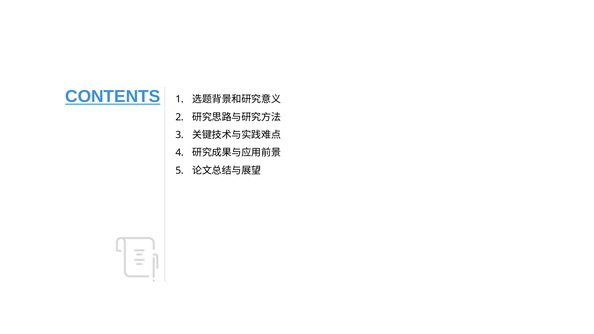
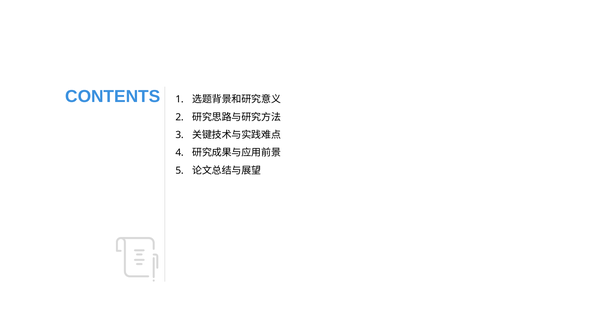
CONTENTS underline: present -> none
